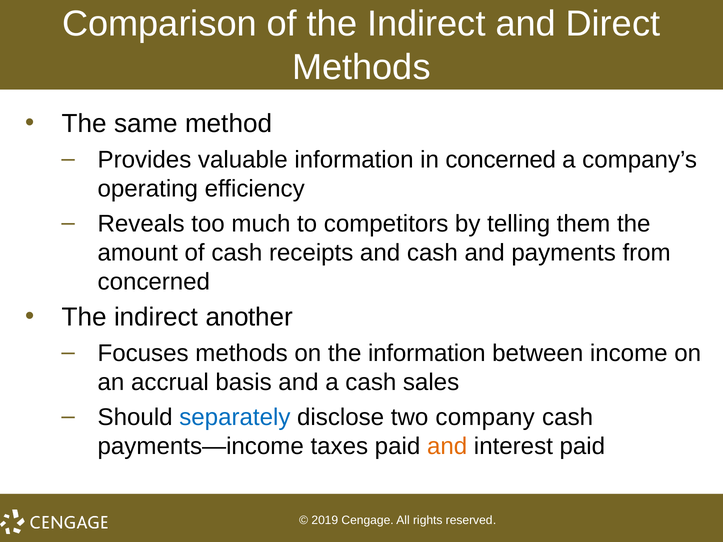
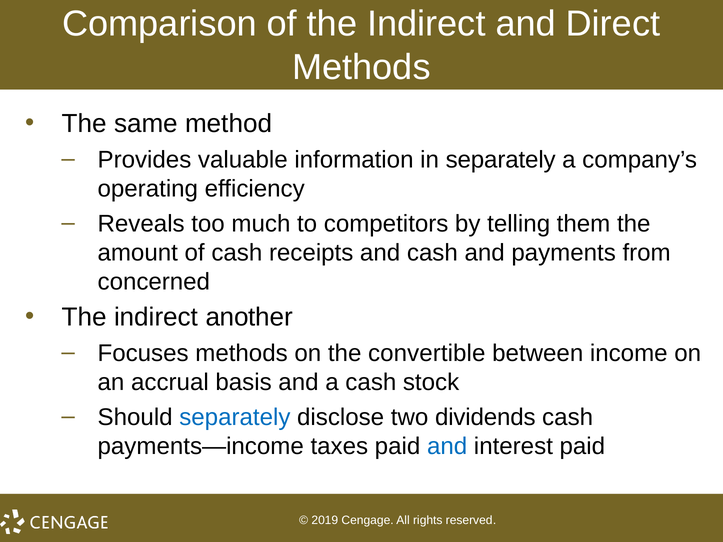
in concerned: concerned -> separately
the information: information -> convertible
sales: sales -> stock
company: company -> dividends
and at (447, 446) colour: orange -> blue
